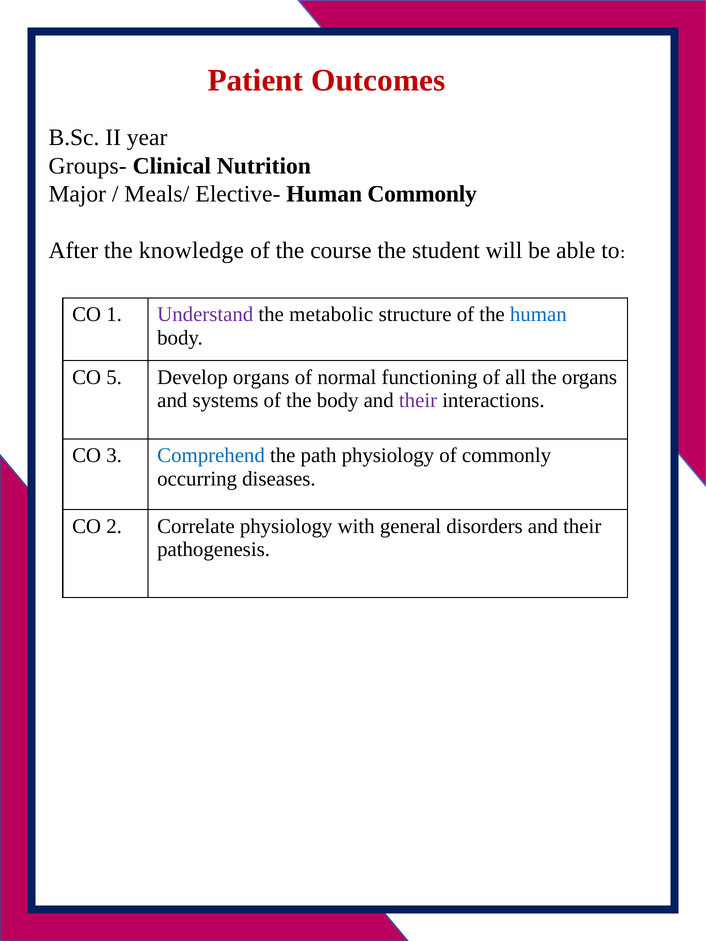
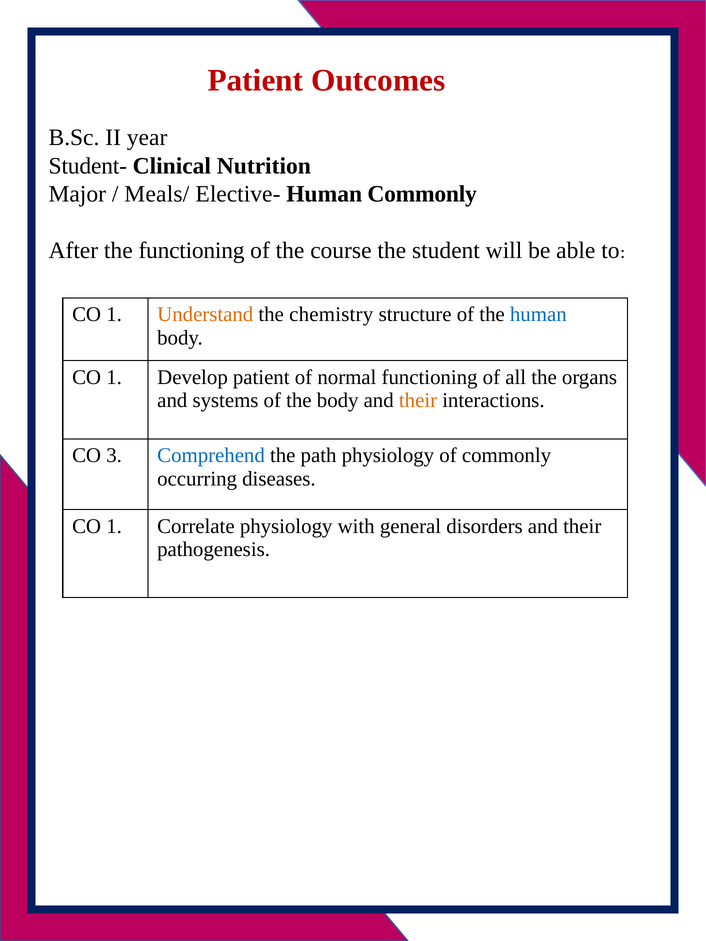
Groups-: Groups- -> Student-
the knowledge: knowledge -> functioning
Understand colour: purple -> orange
metabolic: metabolic -> chemistry
5 at (114, 377): 5 -> 1
Develop organs: organs -> patient
their at (418, 401) colour: purple -> orange
2 at (114, 526): 2 -> 1
